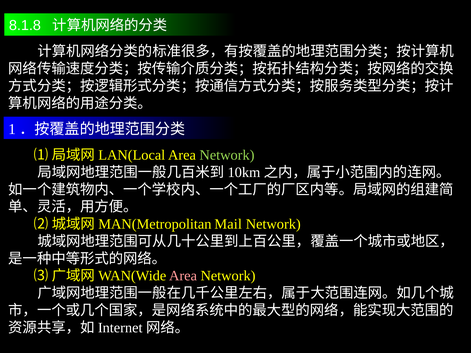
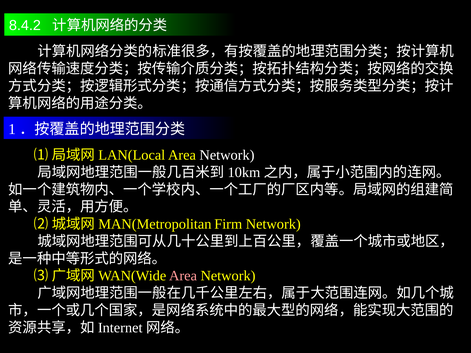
8.1.8: 8.1.8 -> 8.4.2
Network at (227, 155) colour: light green -> white
Mail: Mail -> Firm
